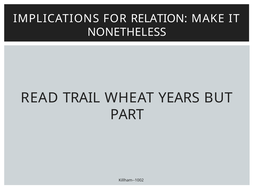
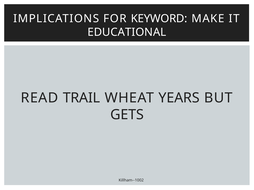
RELATION: RELATION -> KEYWORD
NONETHELESS: NONETHELESS -> EDUCATIONAL
PART: PART -> GETS
